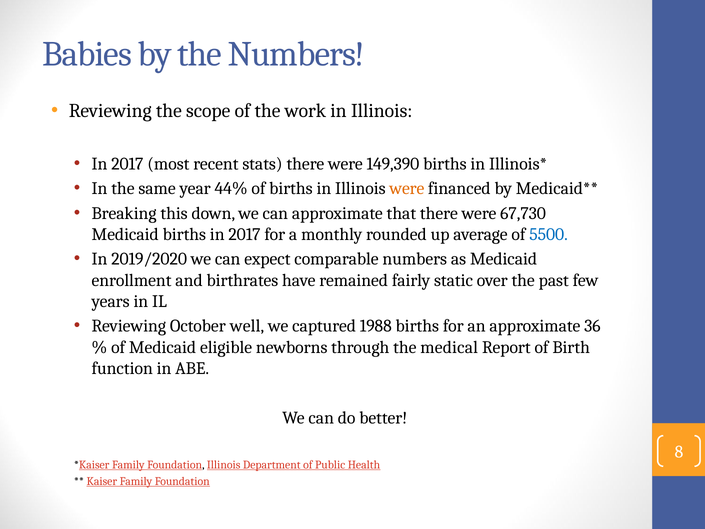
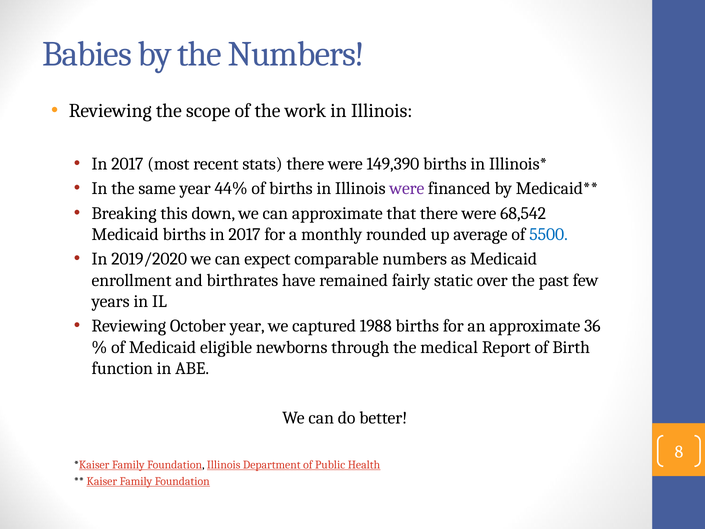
were at (407, 188) colour: orange -> purple
67,730: 67,730 -> 68,542
October well: well -> year
